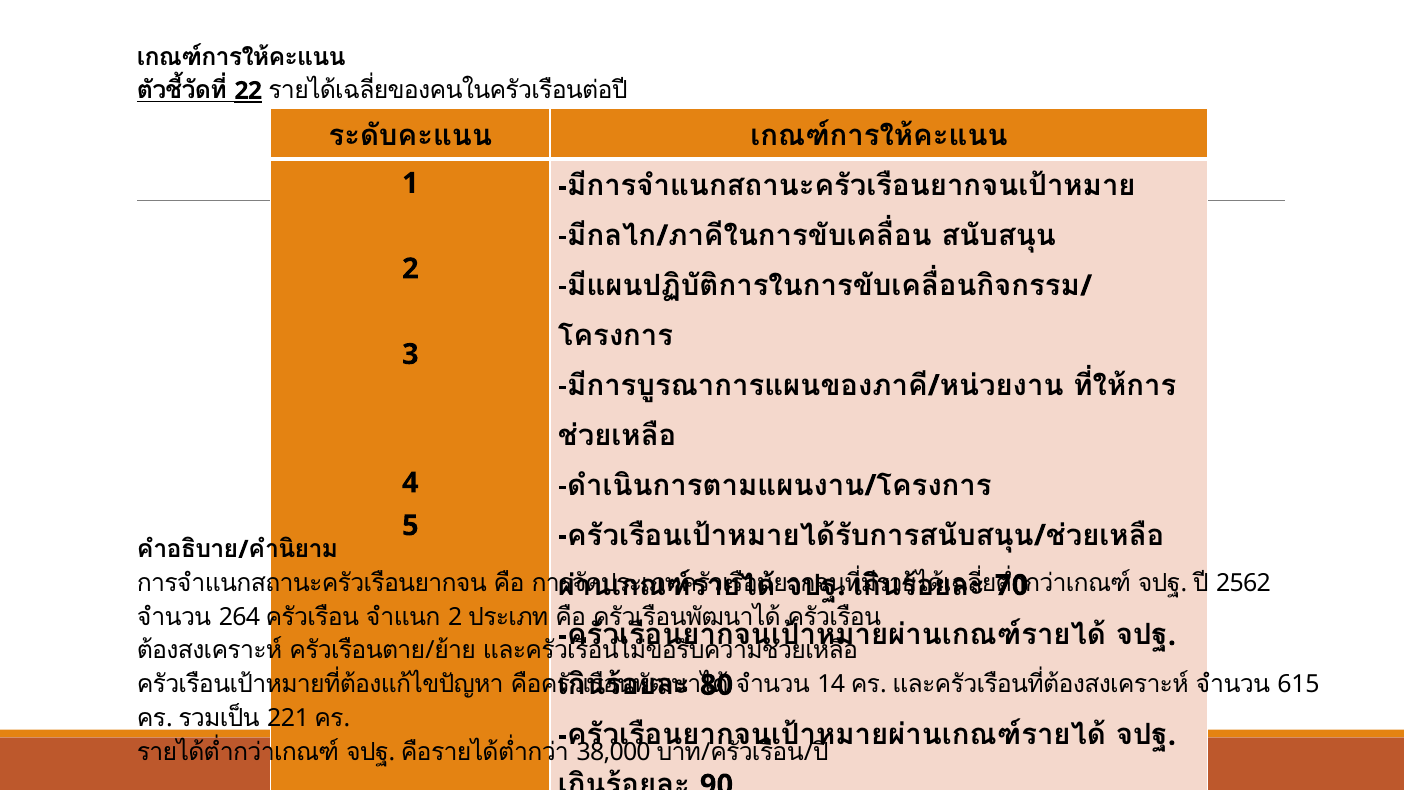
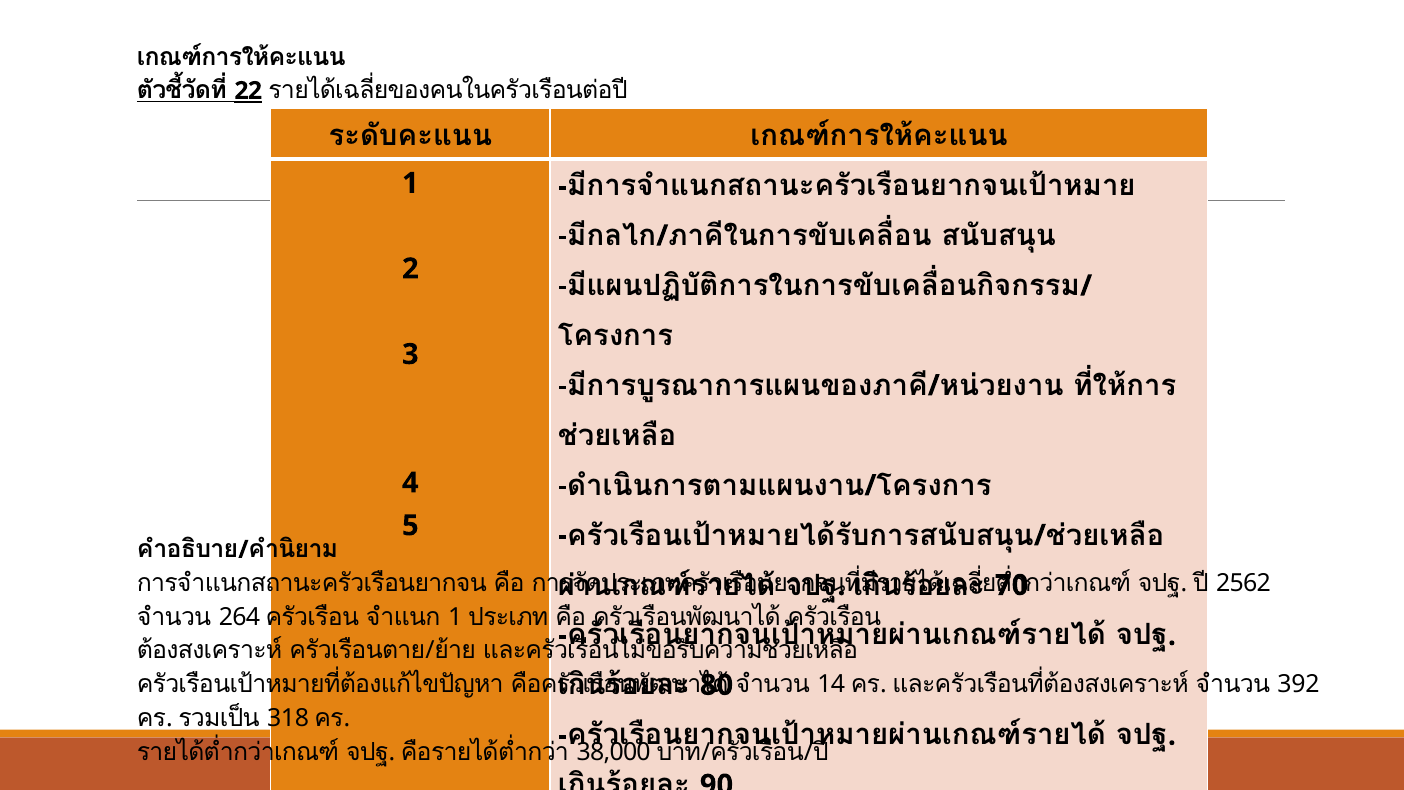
2 at (455, 617): 2 -> 1
615: 615 -> 392
221: 221 -> 318
